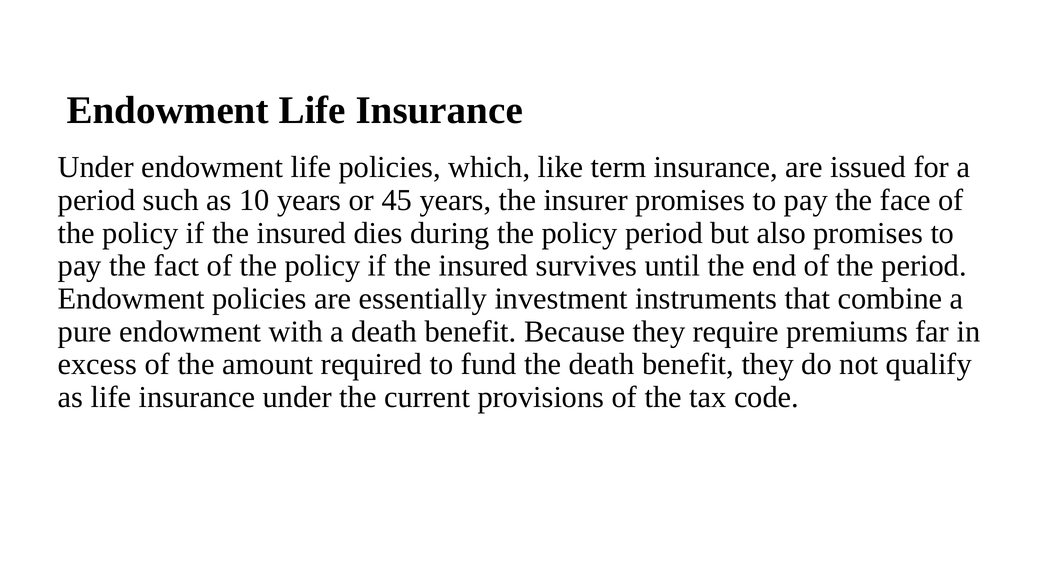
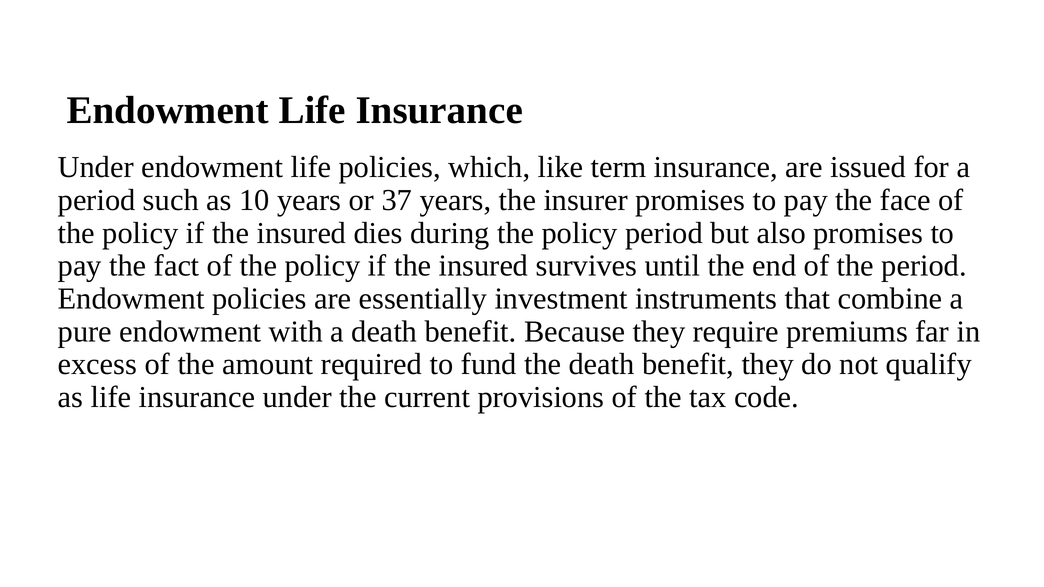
45: 45 -> 37
